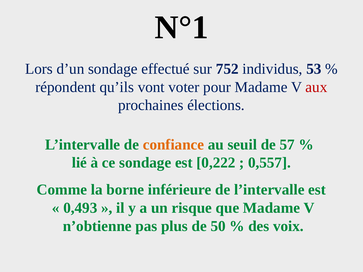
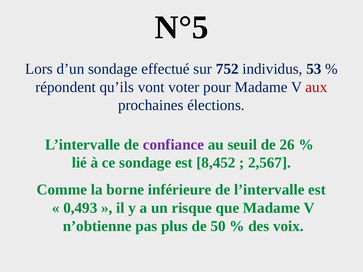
N°1: N°1 -> N°5
confiance colour: orange -> purple
57: 57 -> 26
0,222: 0,222 -> 8,452
0,557: 0,557 -> 2,567
